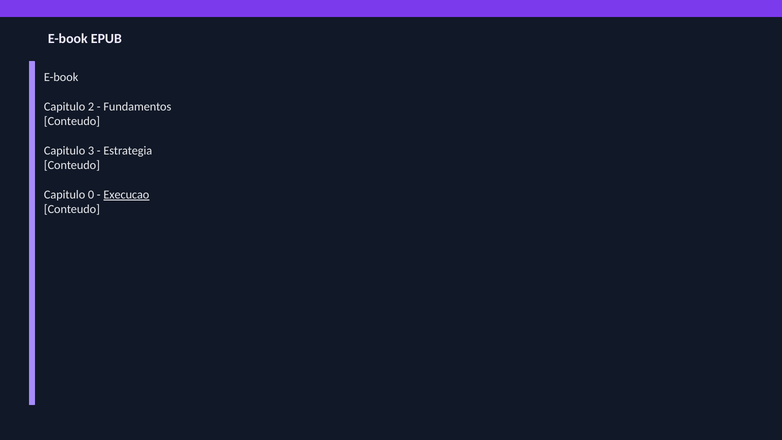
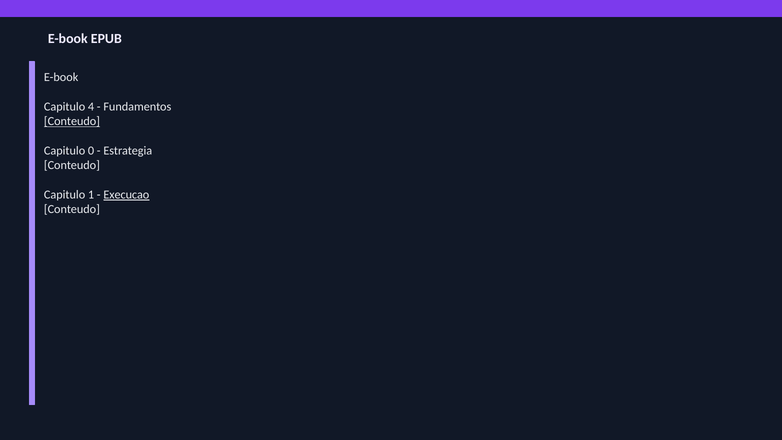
2: 2 -> 4
Conteudo at (72, 121) underline: none -> present
3: 3 -> 0
0: 0 -> 1
